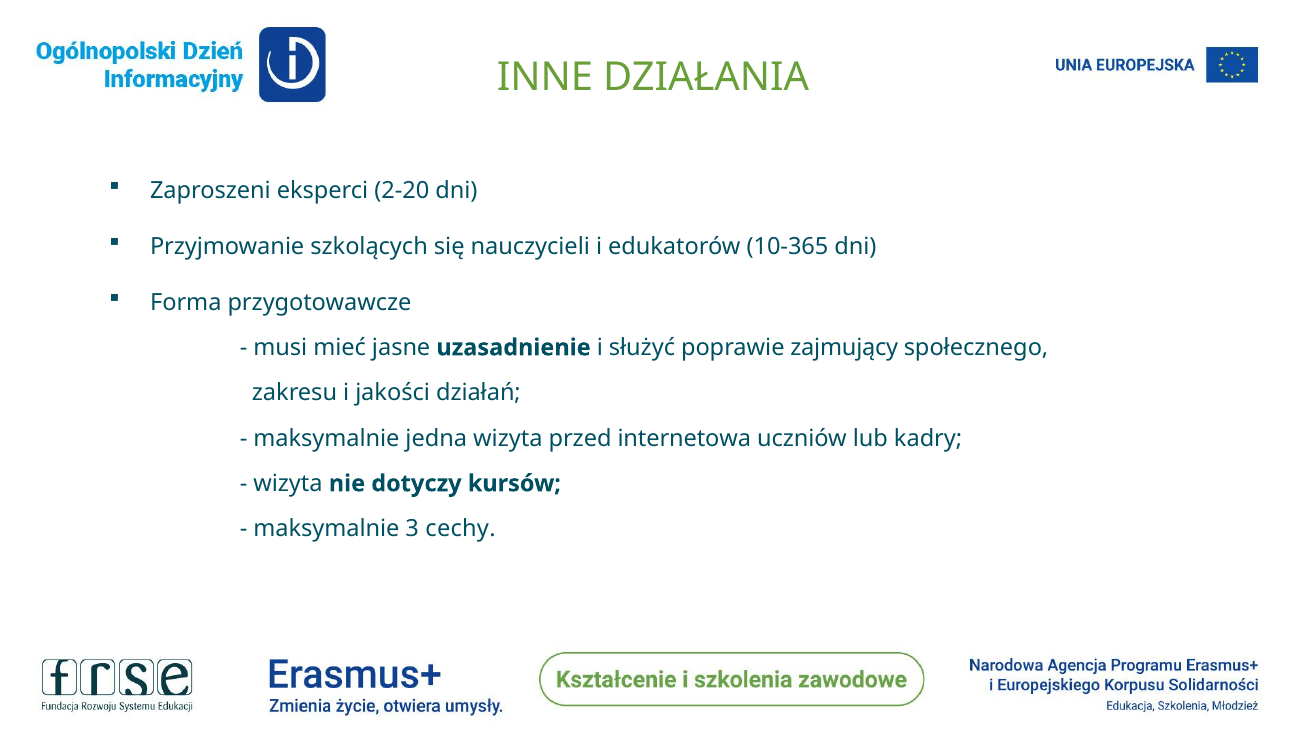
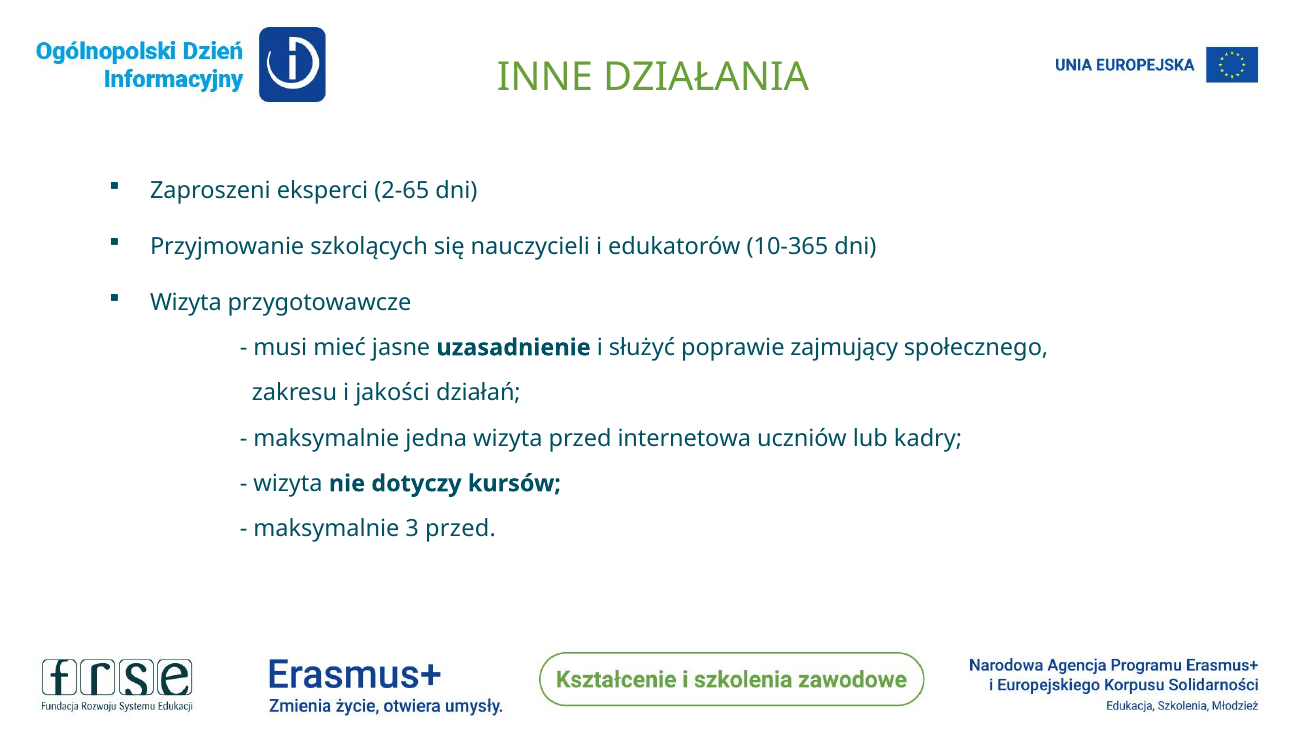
2-20: 2-20 -> 2-65
Forma at (186, 302): Forma -> Wizyta
3 cechy: cechy -> przed
